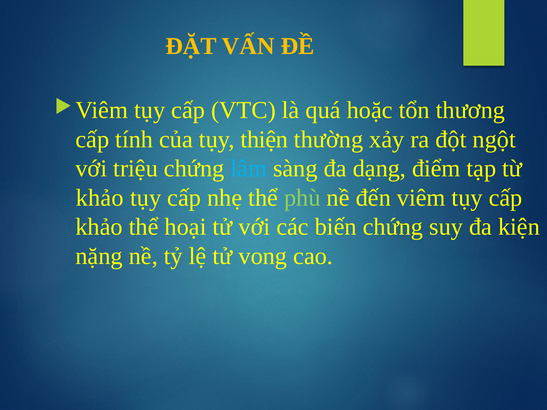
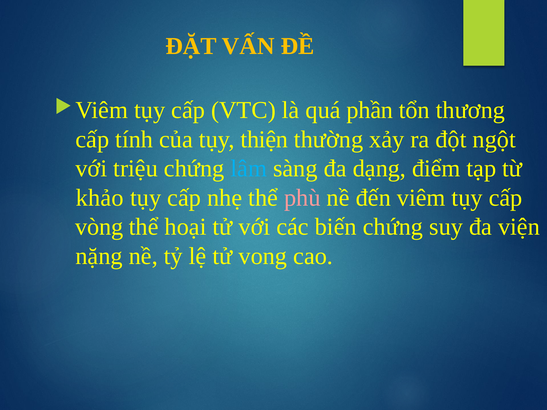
hoặc: hoặc -> phần
phù colour: light green -> pink
khảo at (99, 227): khảo -> vòng
kiện: kiện -> viện
